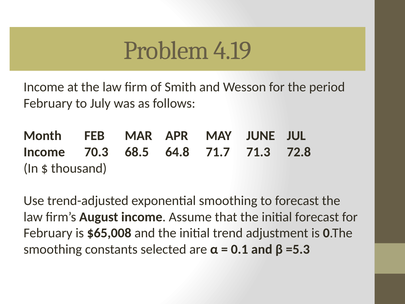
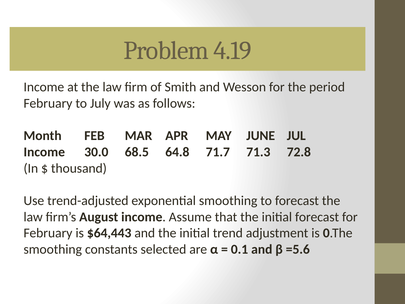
70.3: 70.3 -> 30.0
$65,008: $65,008 -> $64,443
=5.3: =5.3 -> =5.6
